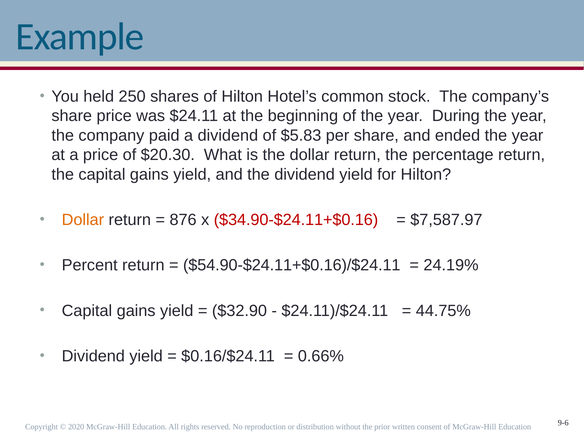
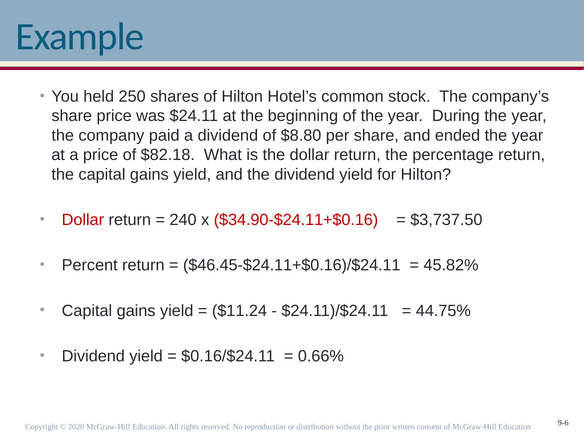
$5.83: $5.83 -> $8.80
$20.30: $20.30 -> $82.18
Dollar at (83, 220) colour: orange -> red
876: 876 -> 240
$7,587.97: $7,587.97 -> $3,737.50
$54.90-$24.11+$0.16)/$24.11: $54.90-$24.11+$0.16)/$24.11 -> $46.45-$24.11+$0.16)/$24.11
24.19%: 24.19% -> 45.82%
$32.90: $32.90 -> $11.24
